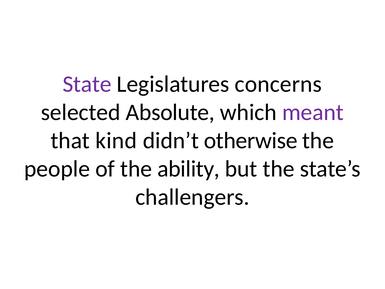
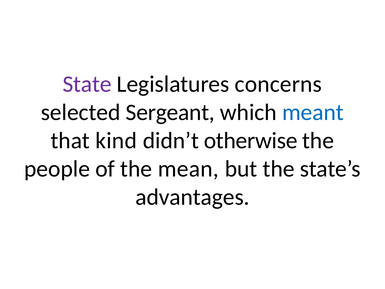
Absolute: Absolute -> Sergeant
meant colour: purple -> blue
ability: ability -> mean
challengers: challengers -> advantages
